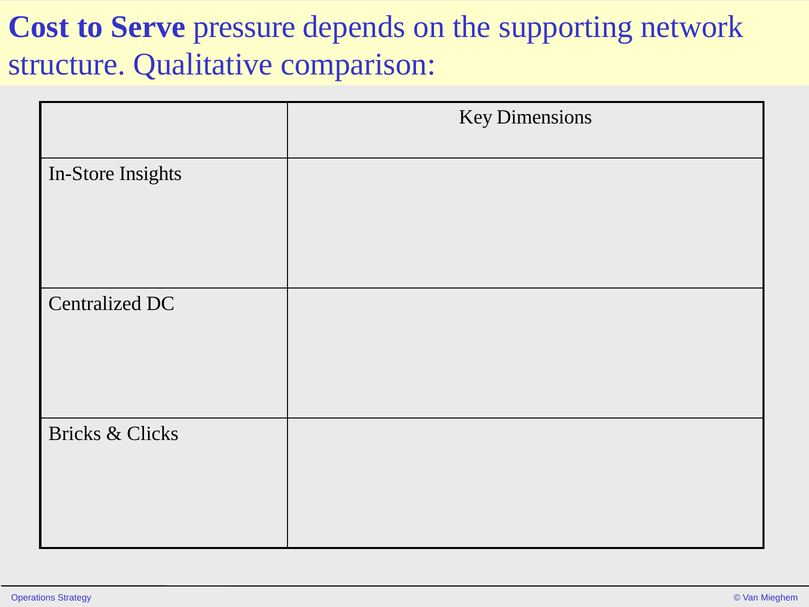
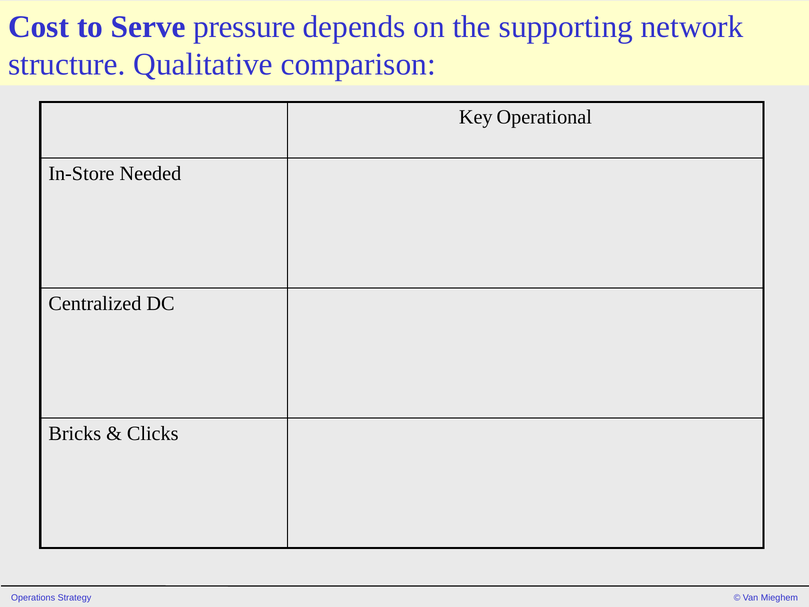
Dimensions: Dimensions -> Operational
Insights: Insights -> Needed
